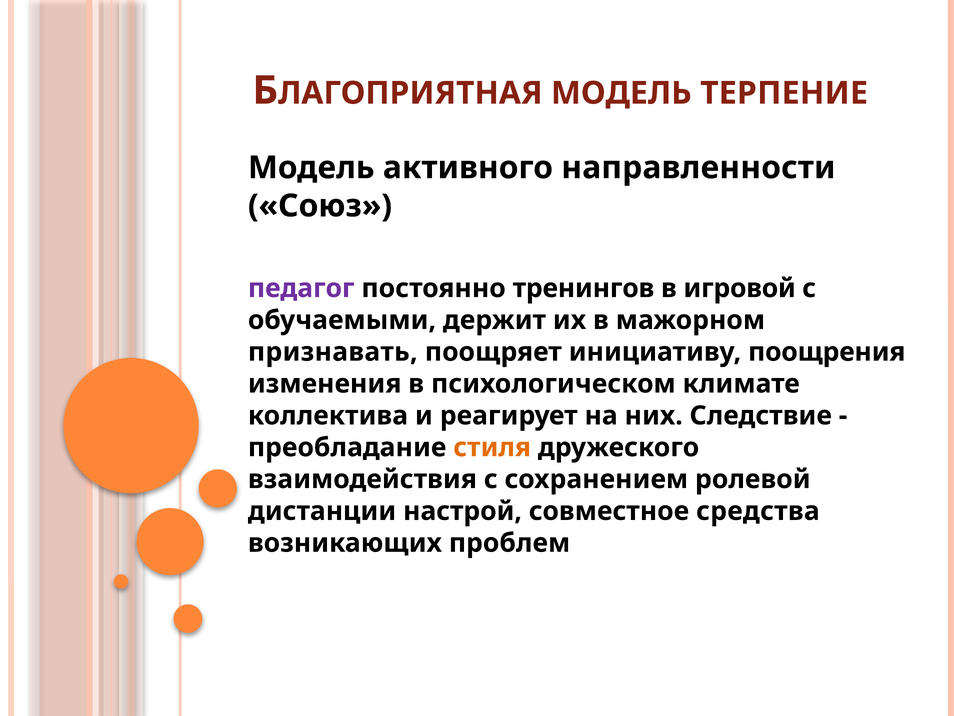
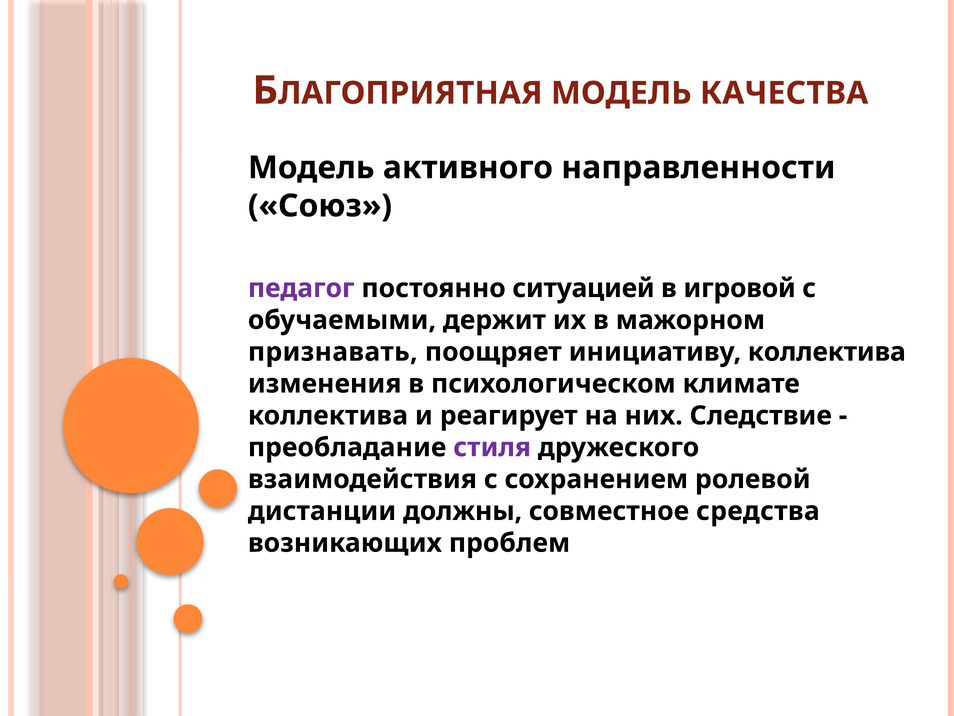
ТЕРПЕНИЕ: ТЕРПЕНИЕ -> КАЧЕСТВА
тренингов: тренингов -> ситуацией
инициативу поощрения: поощрения -> коллектива
стиля colour: orange -> purple
настрой: настрой -> должны
